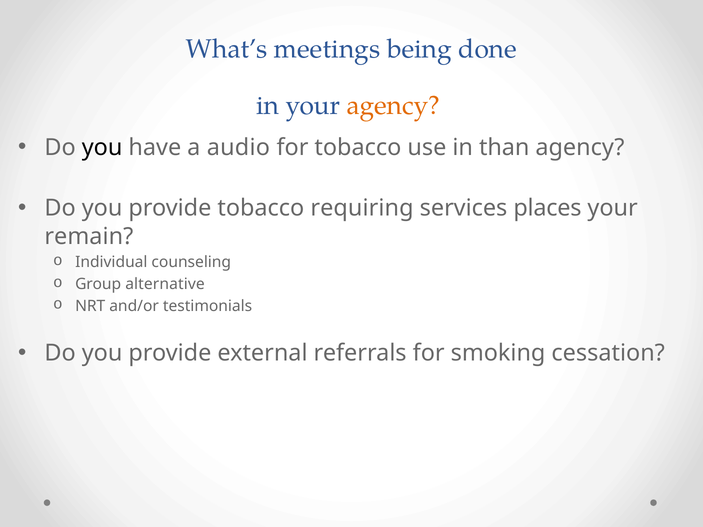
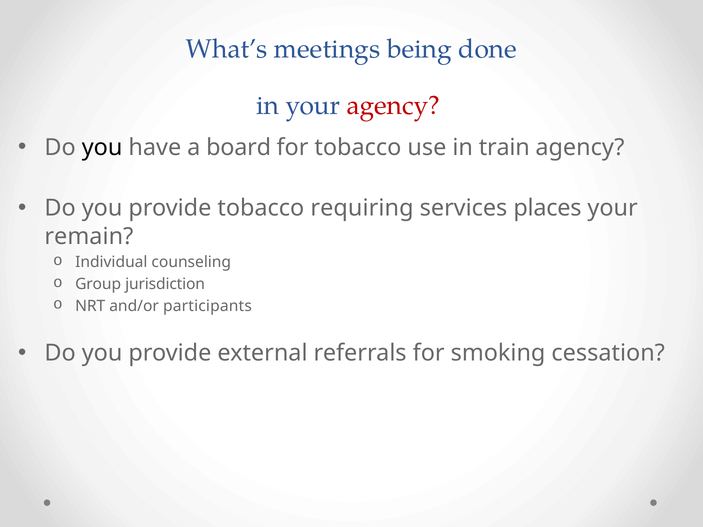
agency at (393, 105) colour: orange -> red
audio: audio -> board
than: than -> train
alternative: alternative -> jurisdiction
testimonials: testimonials -> participants
